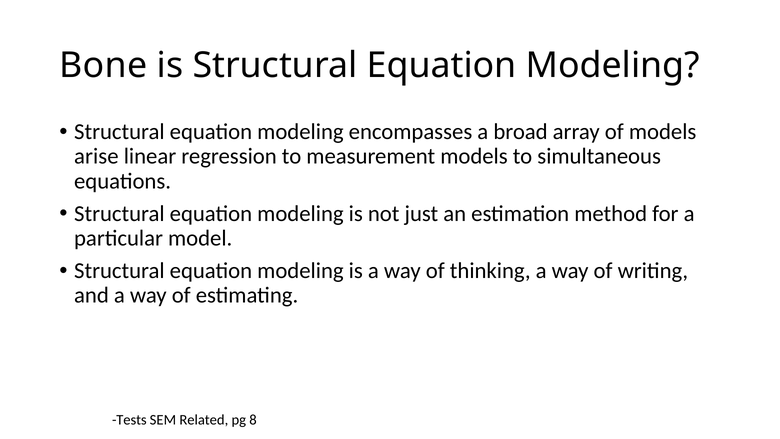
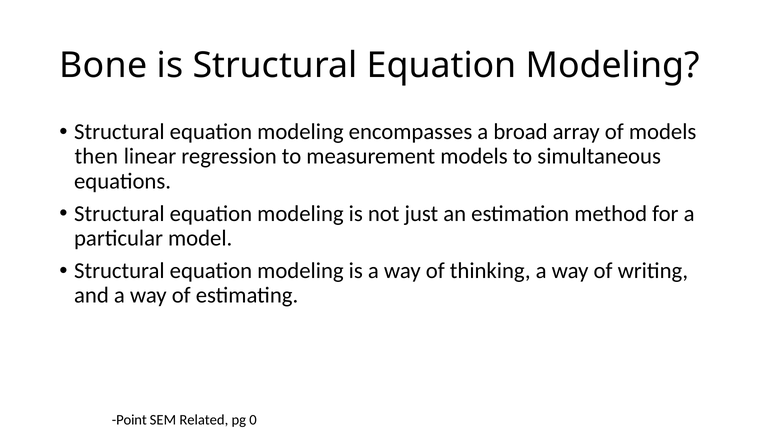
arise: arise -> then
Tests: Tests -> Point
8: 8 -> 0
